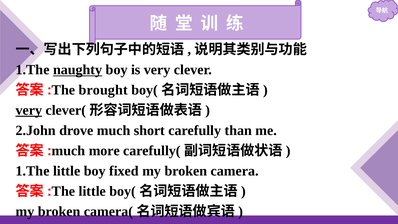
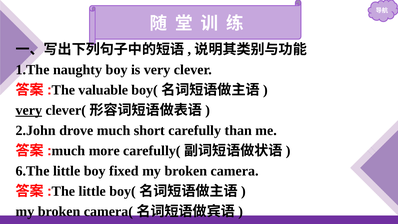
naughty underline: present -> none
brought: brought -> valuable
1.The at (33, 171): 1.The -> 6.The
